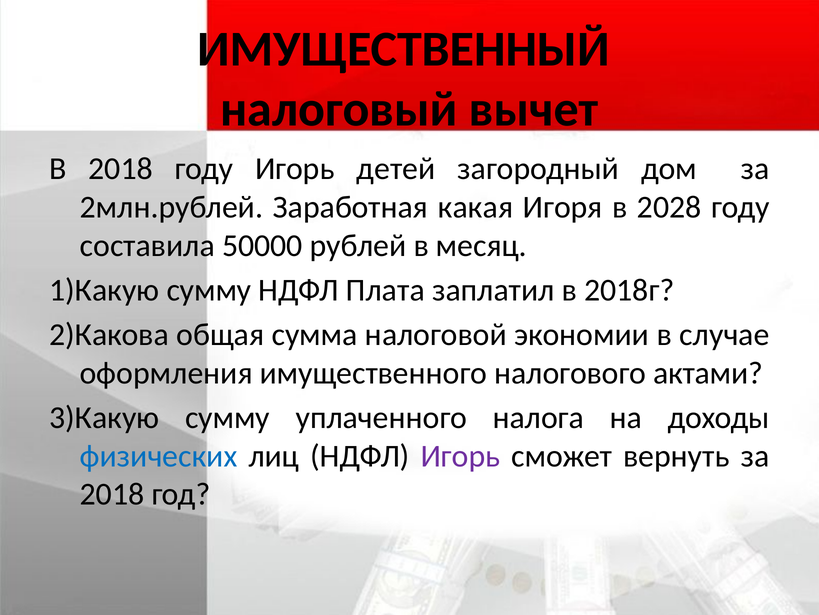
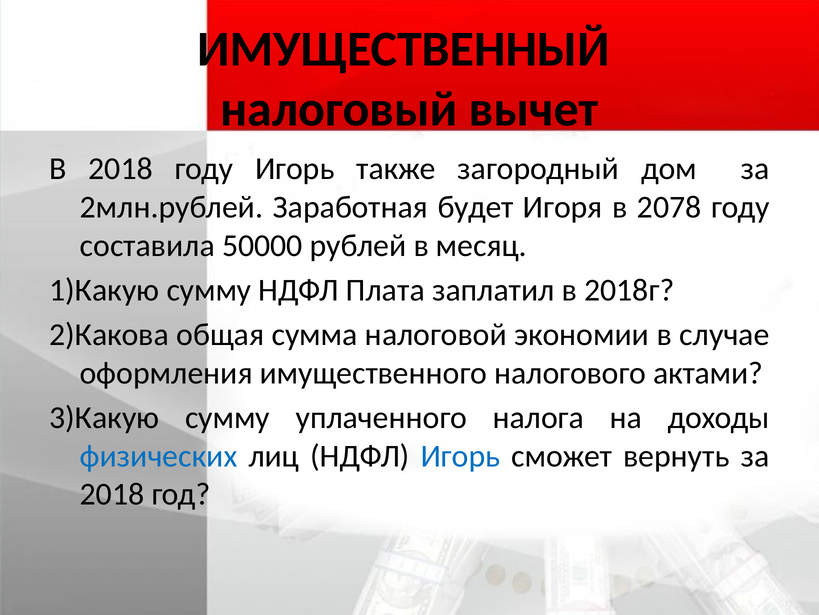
детей: детей -> также
какая: какая -> будет
2028: 2028 -> 2078
Игорь at (460, 456) colour: purple -> blue
